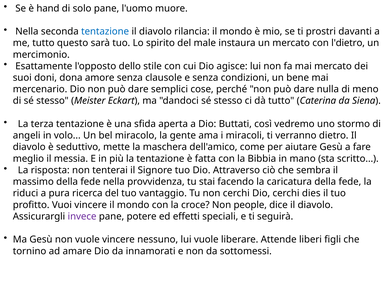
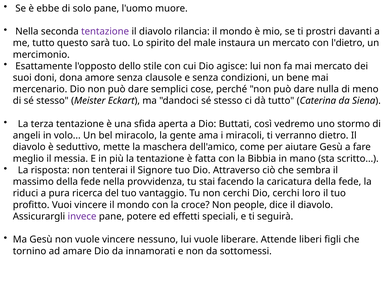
hand: hand -> ebbe
tentazione at (105, 31) colour: blue -> purple
dies: dies -> loro
